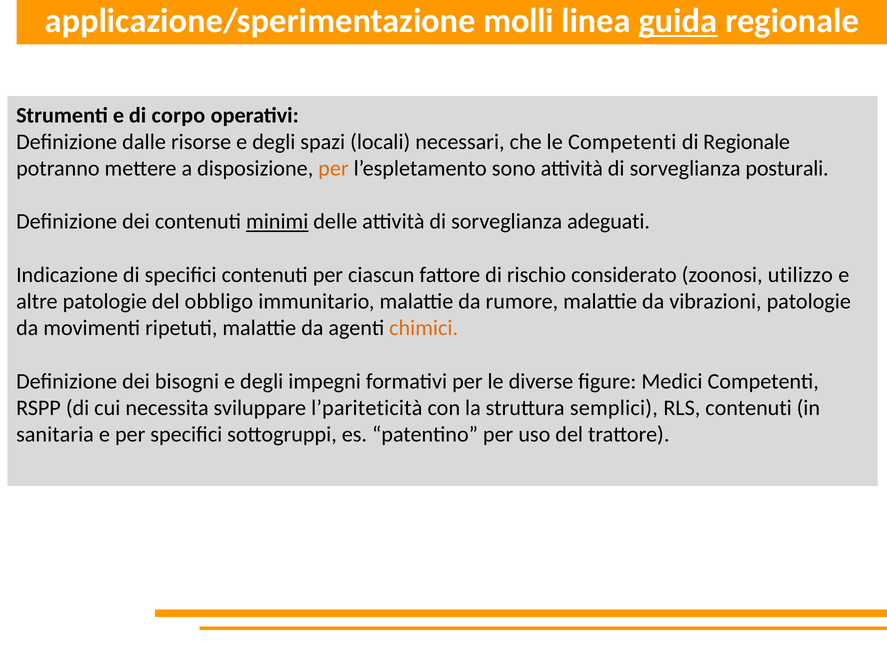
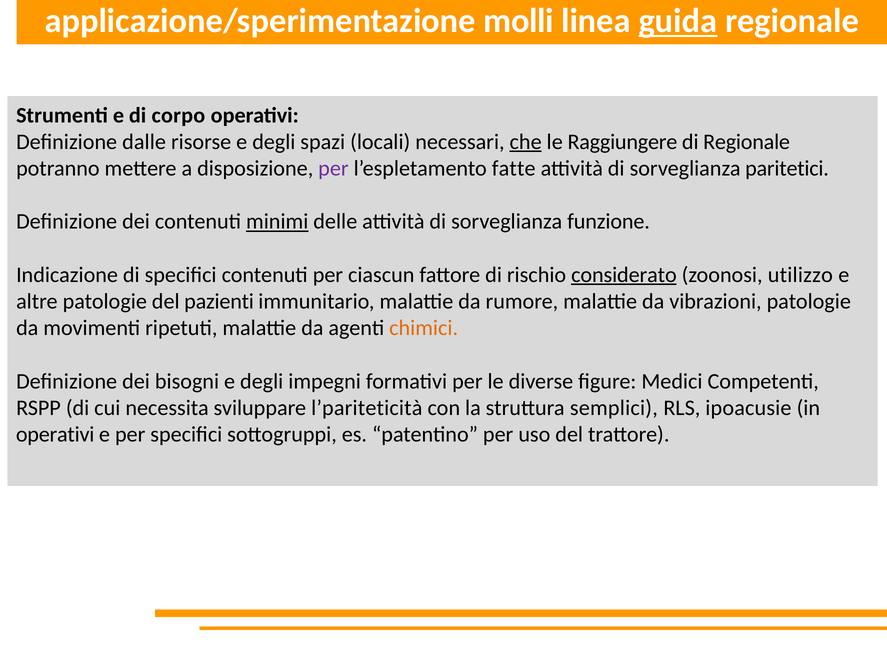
che underline: none -> present
le Competenti: Competenti -> Raggiungere
per at (333, 169) colour: orange -> purple
sono: sono -> fatte
posturali: posturali -> paritetici
adeguati: adeguati -> funzione
considerato underline: none -> present
obbligo: obbligo -> pazienti
RLS contenuti: contenuti -> ipoacusie
sanitaria at (55, 435): sanitaria -> operativi
